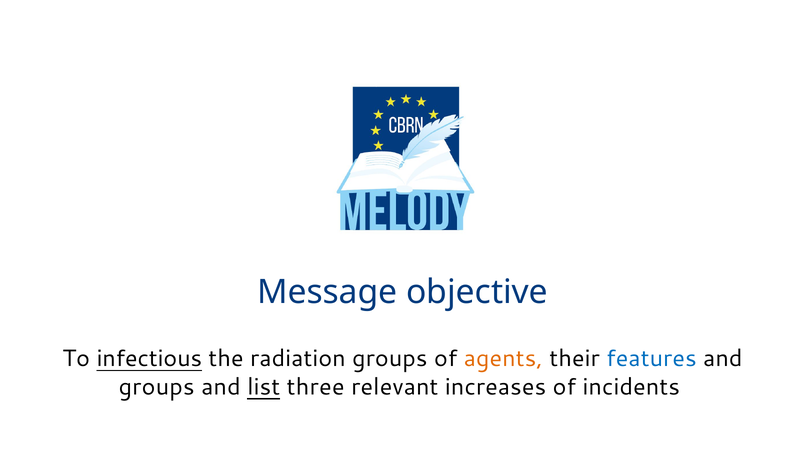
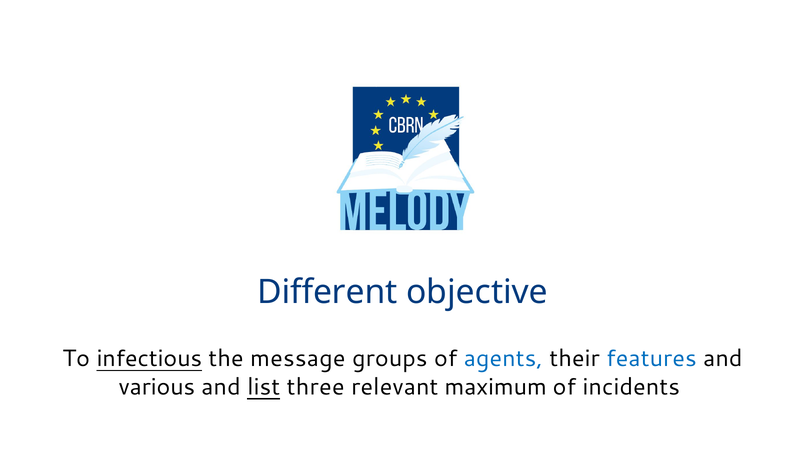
Message: Message -> Different
radiation: radiation -> message
agents colour: orange -> blue
groups at (157, 387): groups -> various
increases: increases -> maximum
